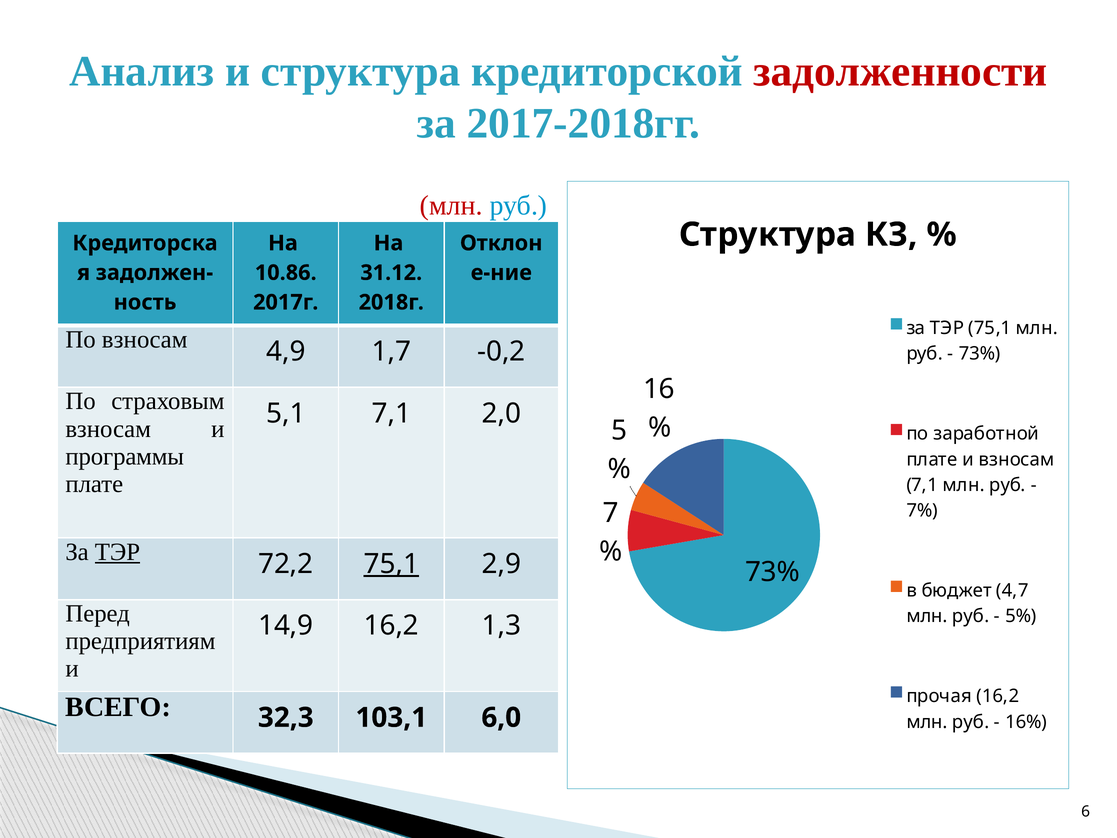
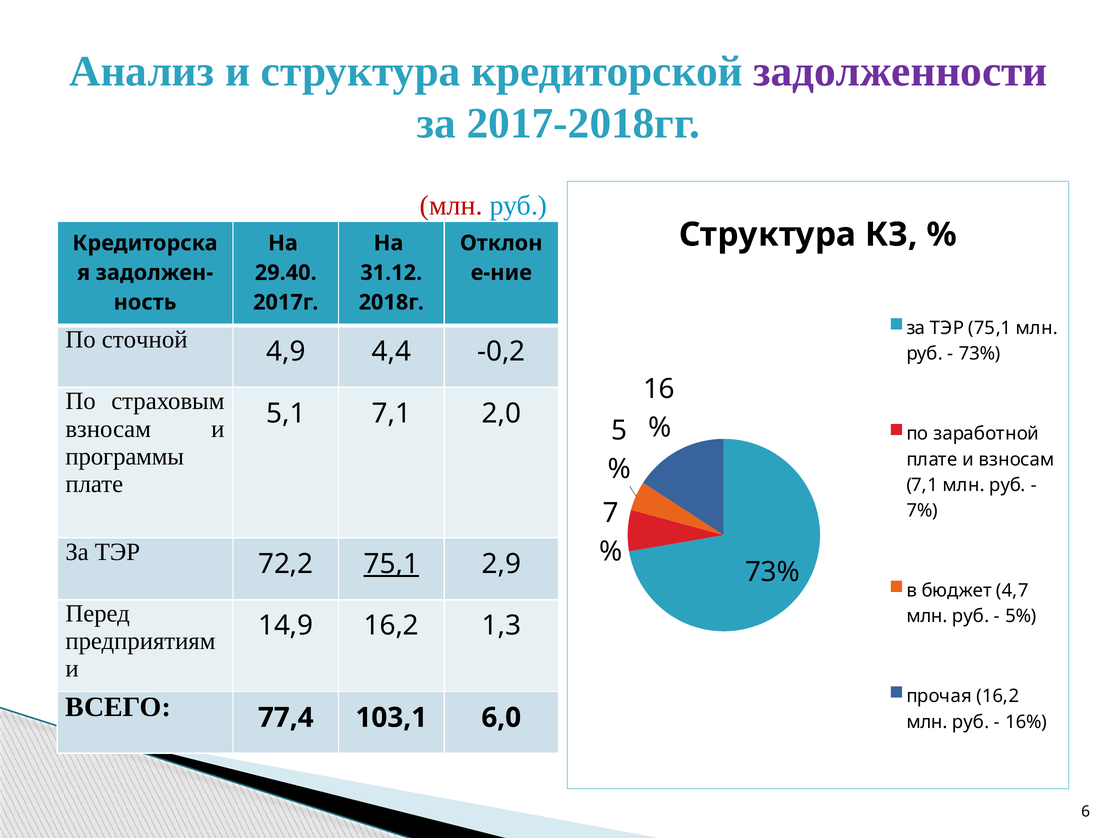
задолженности colour: red -> purple
10.86: 10.86 -> 29.40
По взносам: взносам -> сточной
1,7: 1,7 -> 4,4
ТЭР at (117, 552) underline: present -> none
32,3: 32,3 -> 77,4
